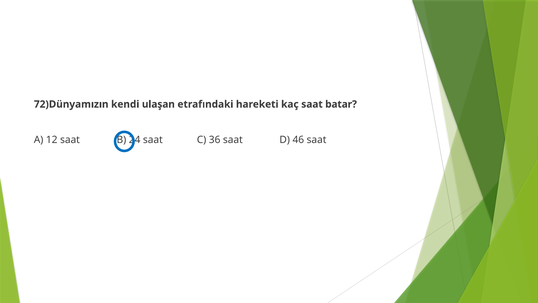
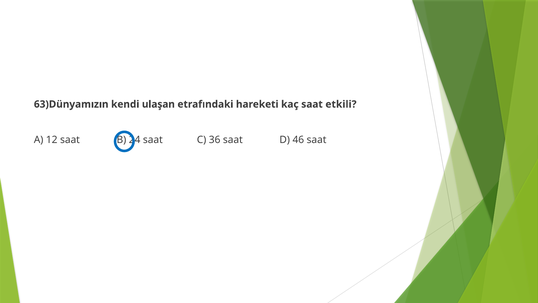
72)Dünyamızın: 72)Dünyamızın -> 63)Dünyamızın
batar: batar -> etkili
